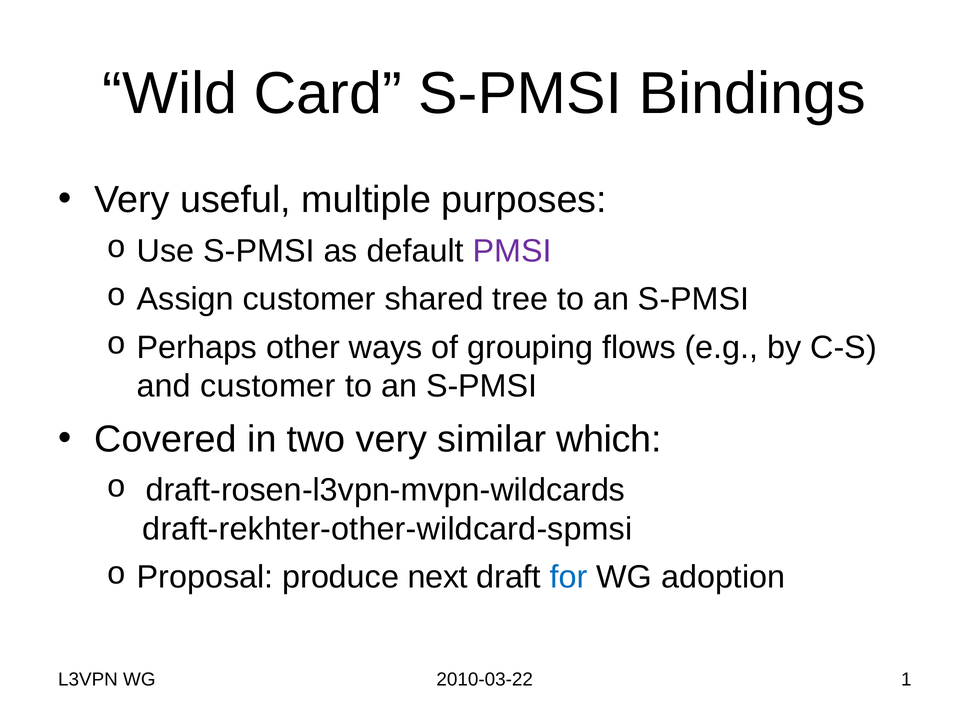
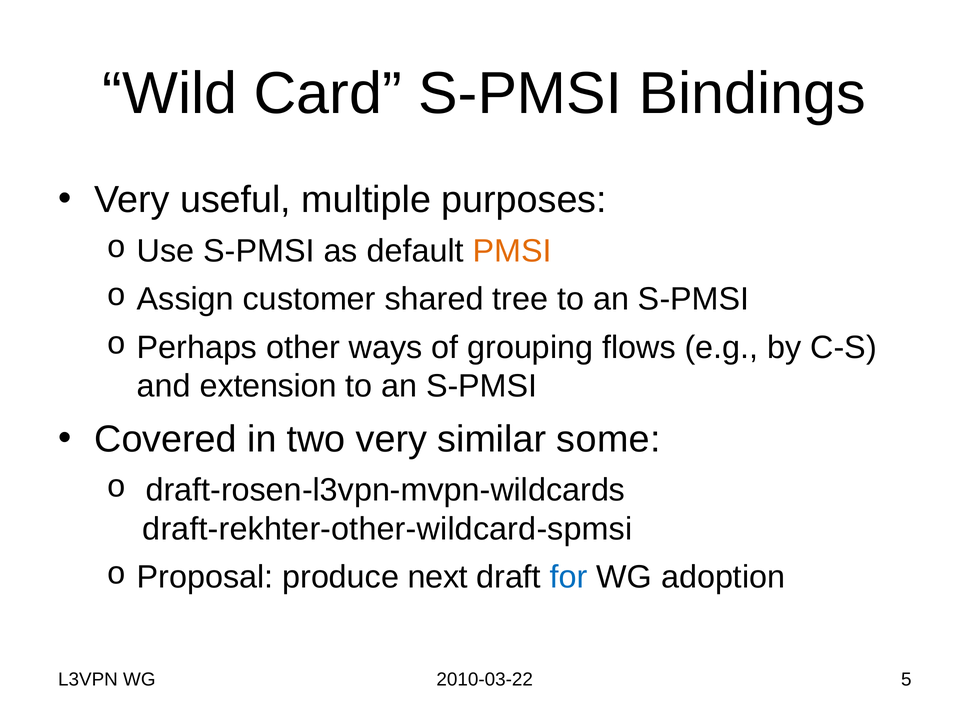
PMSI colour: purple -> orange
and customer: customer -> extension
which: which -> some
1: 1 -> 5
